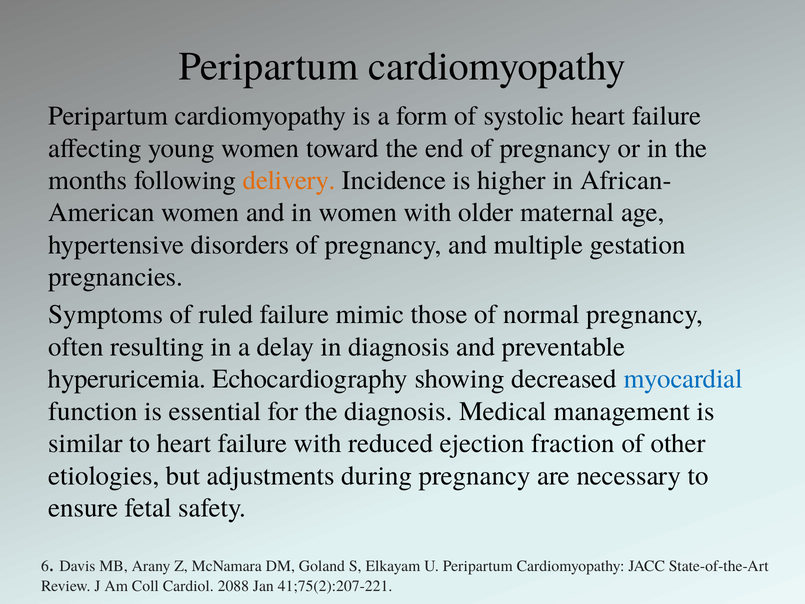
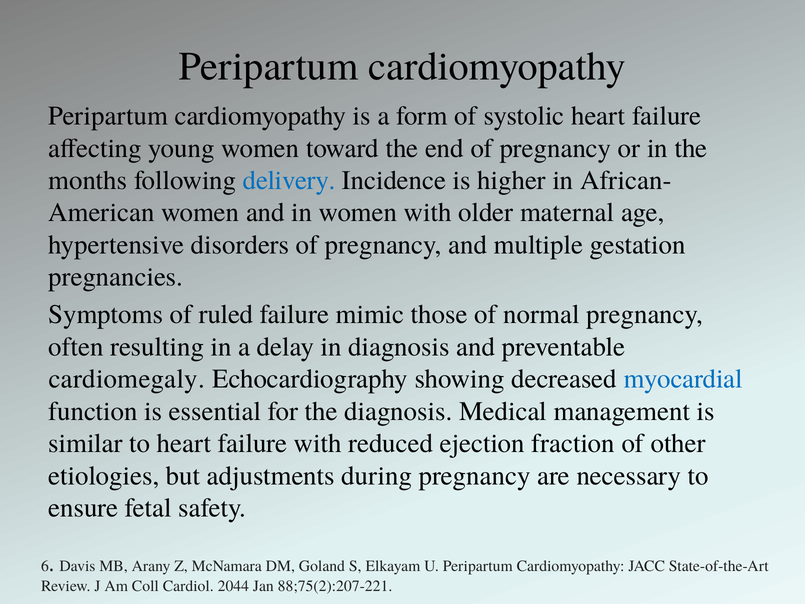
delivery colour: orange -> blue
hyperuricemia: hyperuricemia -> cardiomegaly
2088: 2088 -> 2044
41;75(2):207-221: 41;75(2):207-221 -> 88;75(2):207-221
